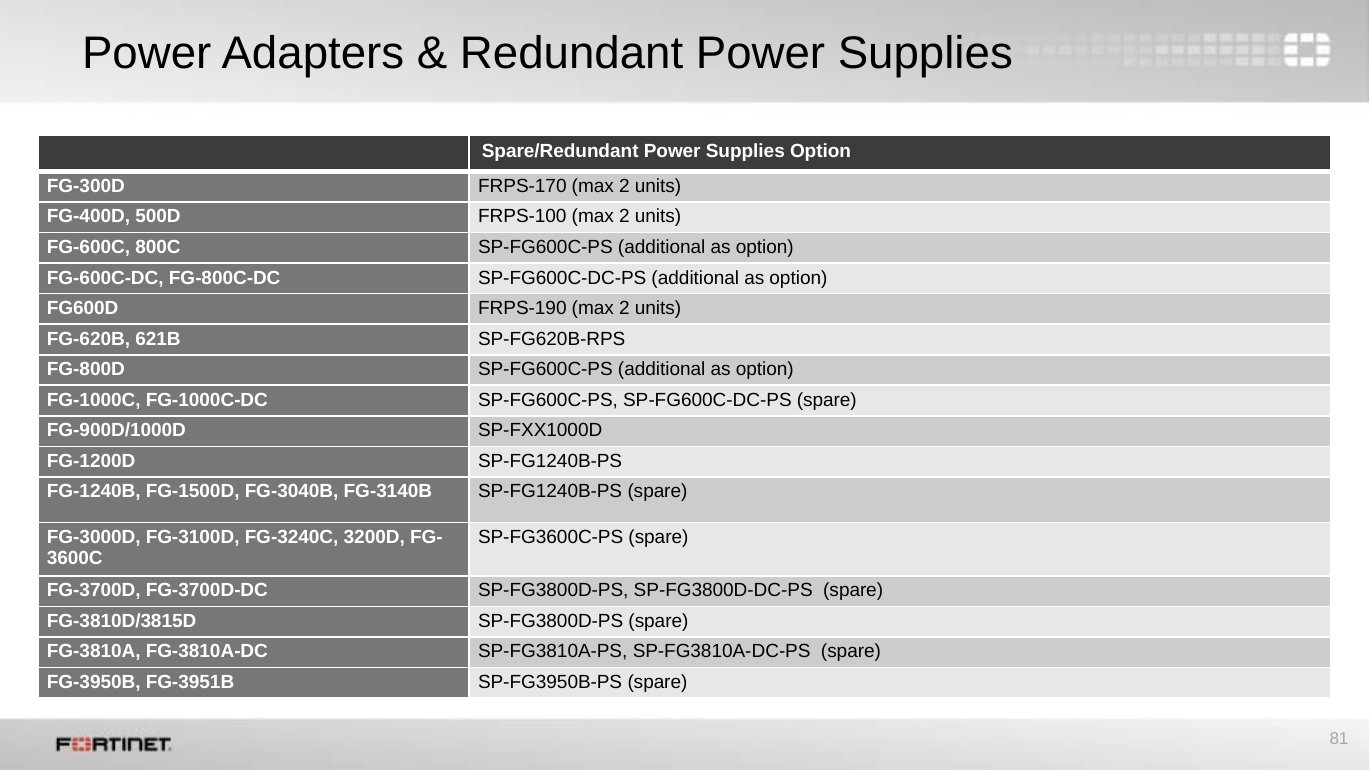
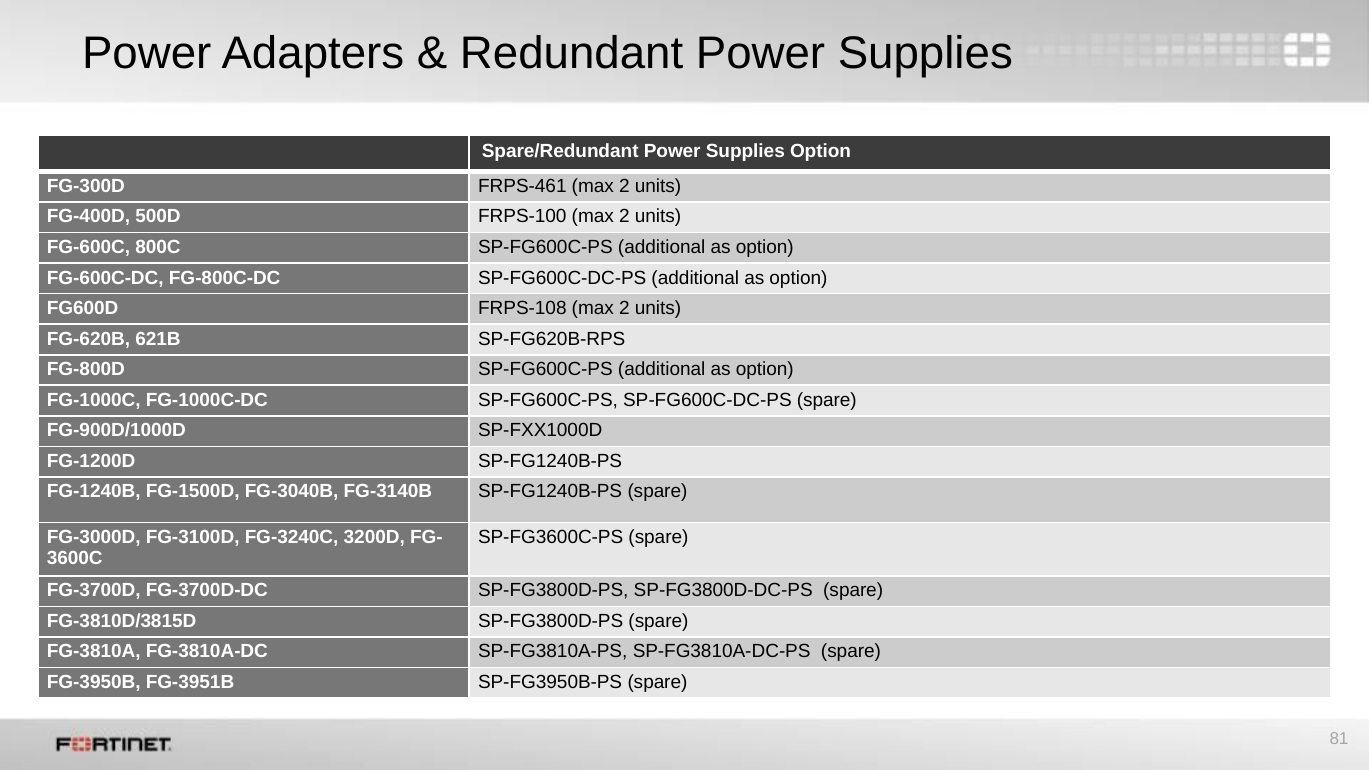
FRPS-170: FRPS-170 -> FRPS-461
FRPS-190: FRPS-190 -> FRPS-108
